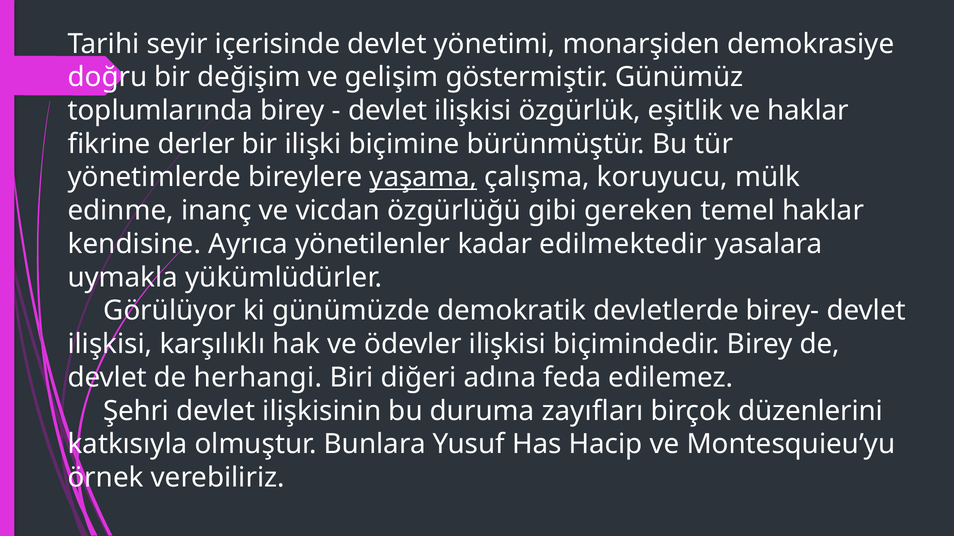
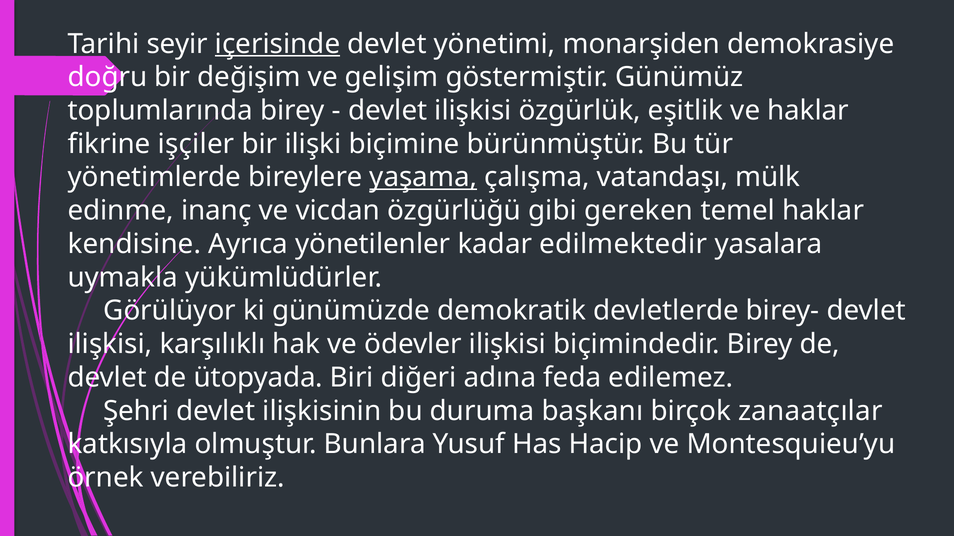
içerisinde underline: none -> present
derler: derler -> işçiler
koruyucu: koruyucu -> vatandaşı
herhangi: herhangi -> ütopyada
zayıfları: zayıfları -> başkanı
düzenlerini: düzenlerini -> zanaatçılar
